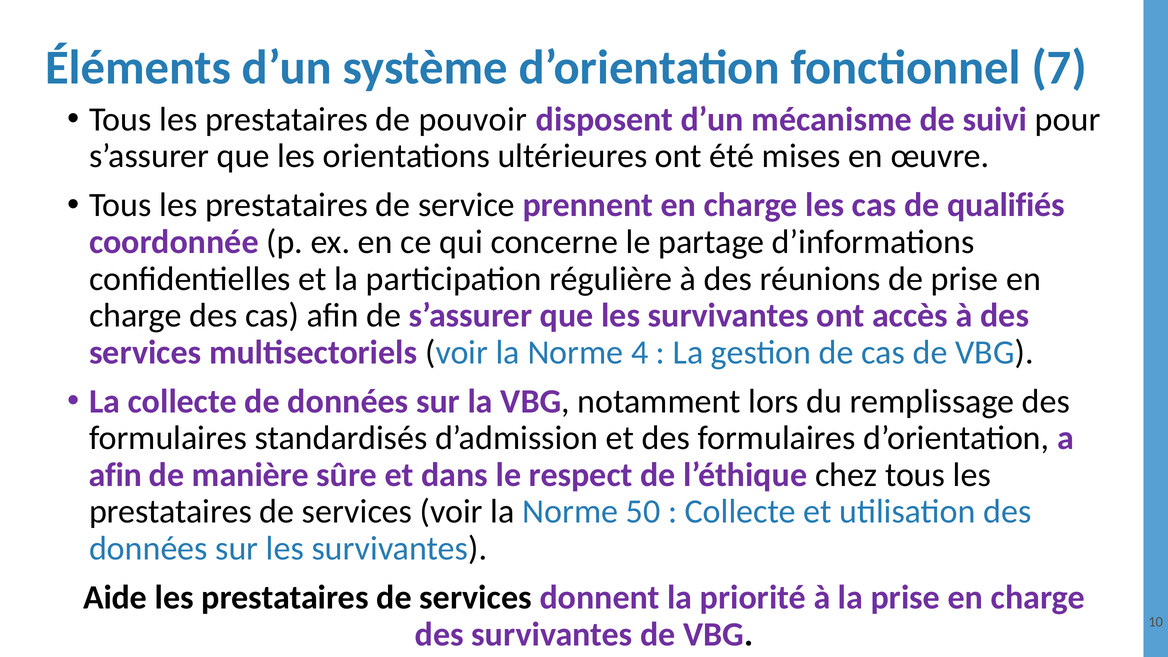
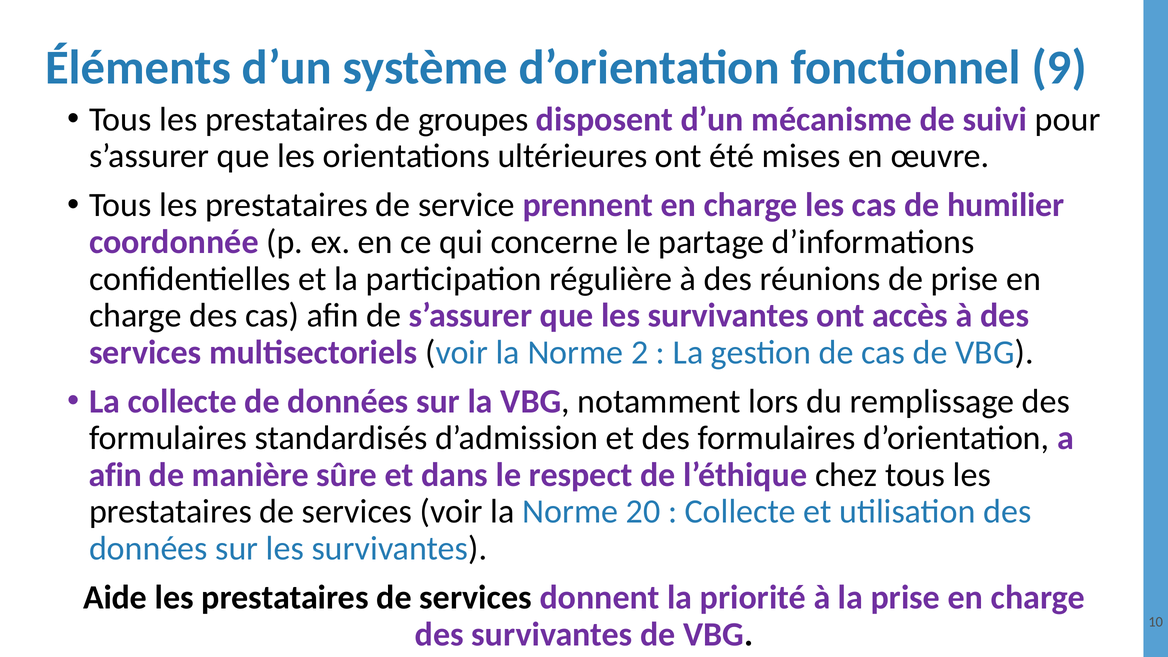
7: 7 -> 9
pouvoir: pouvoir -> groupes
qualifiés: qualifiés -> humilier
4: 4 -> 2
50: 50 -> 20
